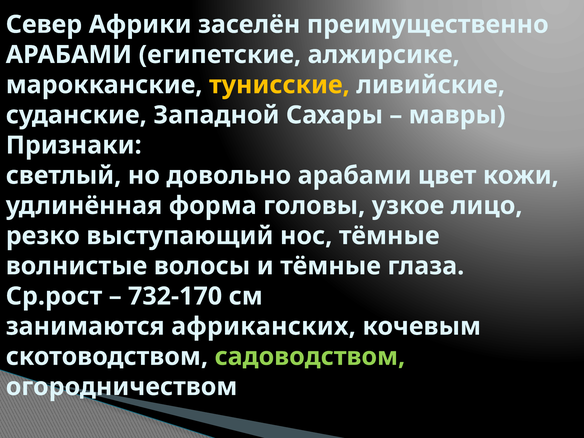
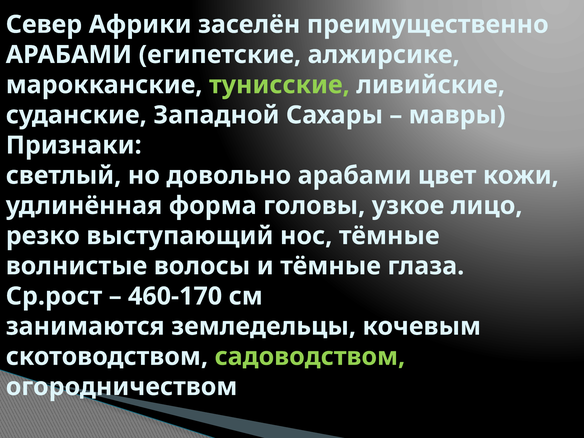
тунисские colour: yellow -> light green
732-170: 732-170 -> 460-170
африканских: африканских -> земледельцы
